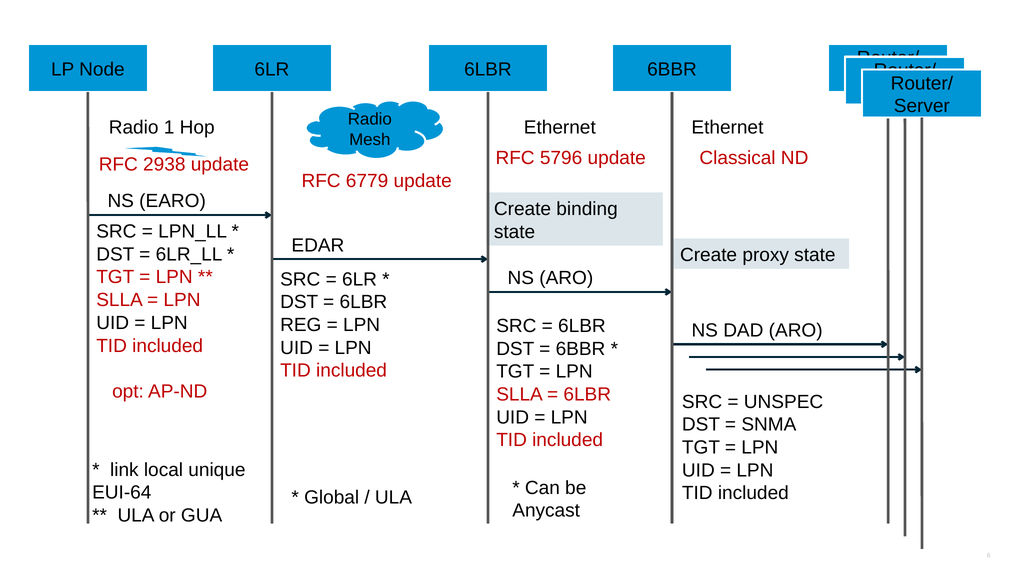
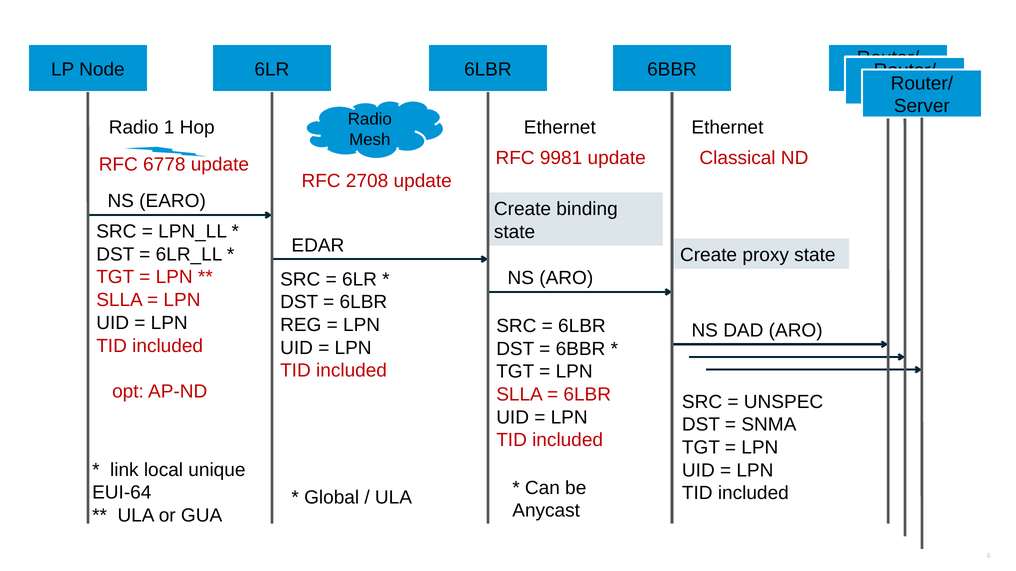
2938: 2938 -> 6778
5796: 5796 -> 9981
6779: 6779 -> 2708
